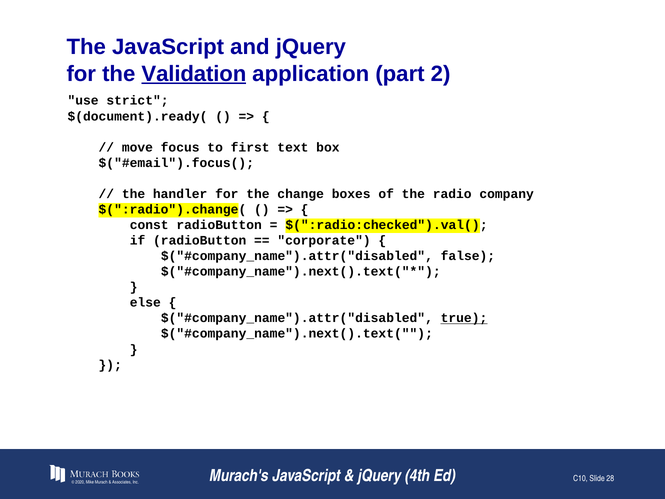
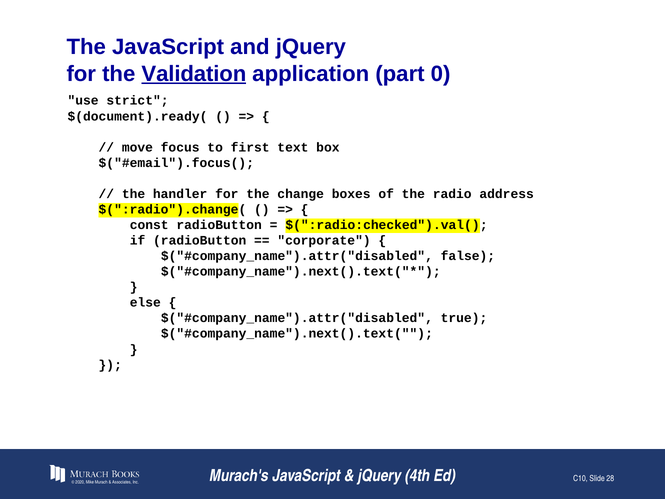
2: 2 -> 0
company: company -> address
true underline: present -> none
